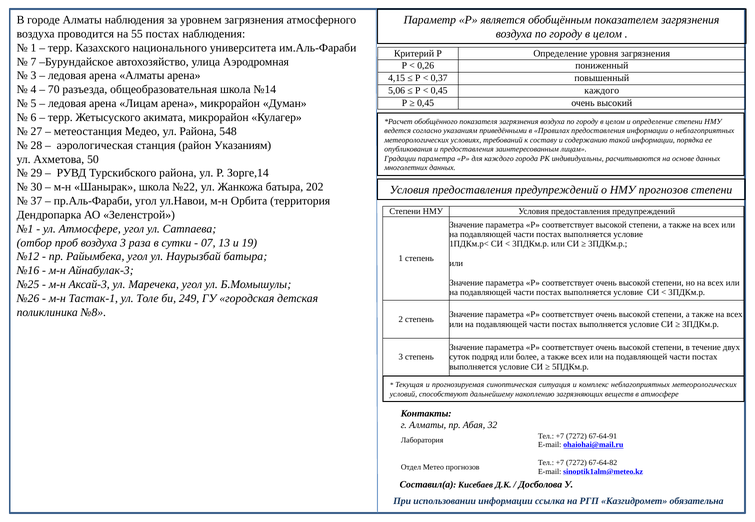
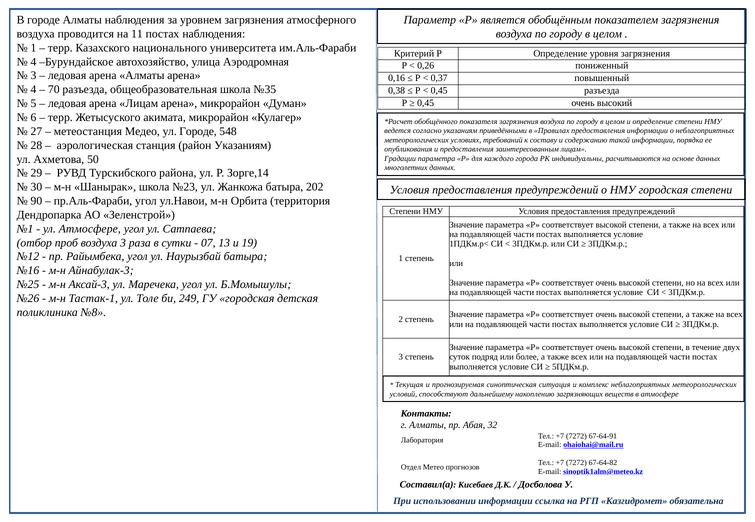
55: 55 -> 11
7 at (33, 62): 7 -> 4
4,15: 4,15 -> 0,16
№14: №14 -> №35
5,06: 5,06 -> 0,38
0,45 каждого: каждого -> разъезда
ул Района: Района -> Городе
№22: №22 -> №23
НМУ прогнозов: прогнозов -> городская
37: 37 -> 90
